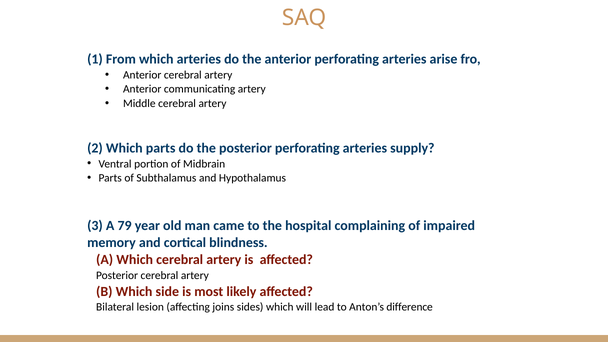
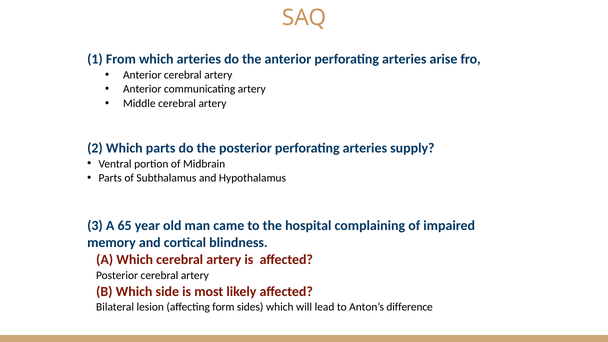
79: 79 -> 65
joins: joins -> form
